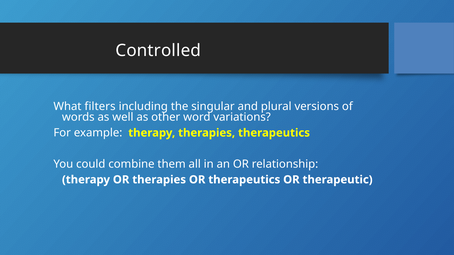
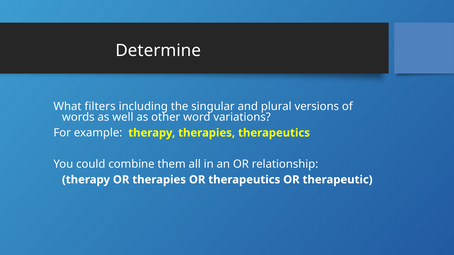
Controlled: Controlled -> Determine
